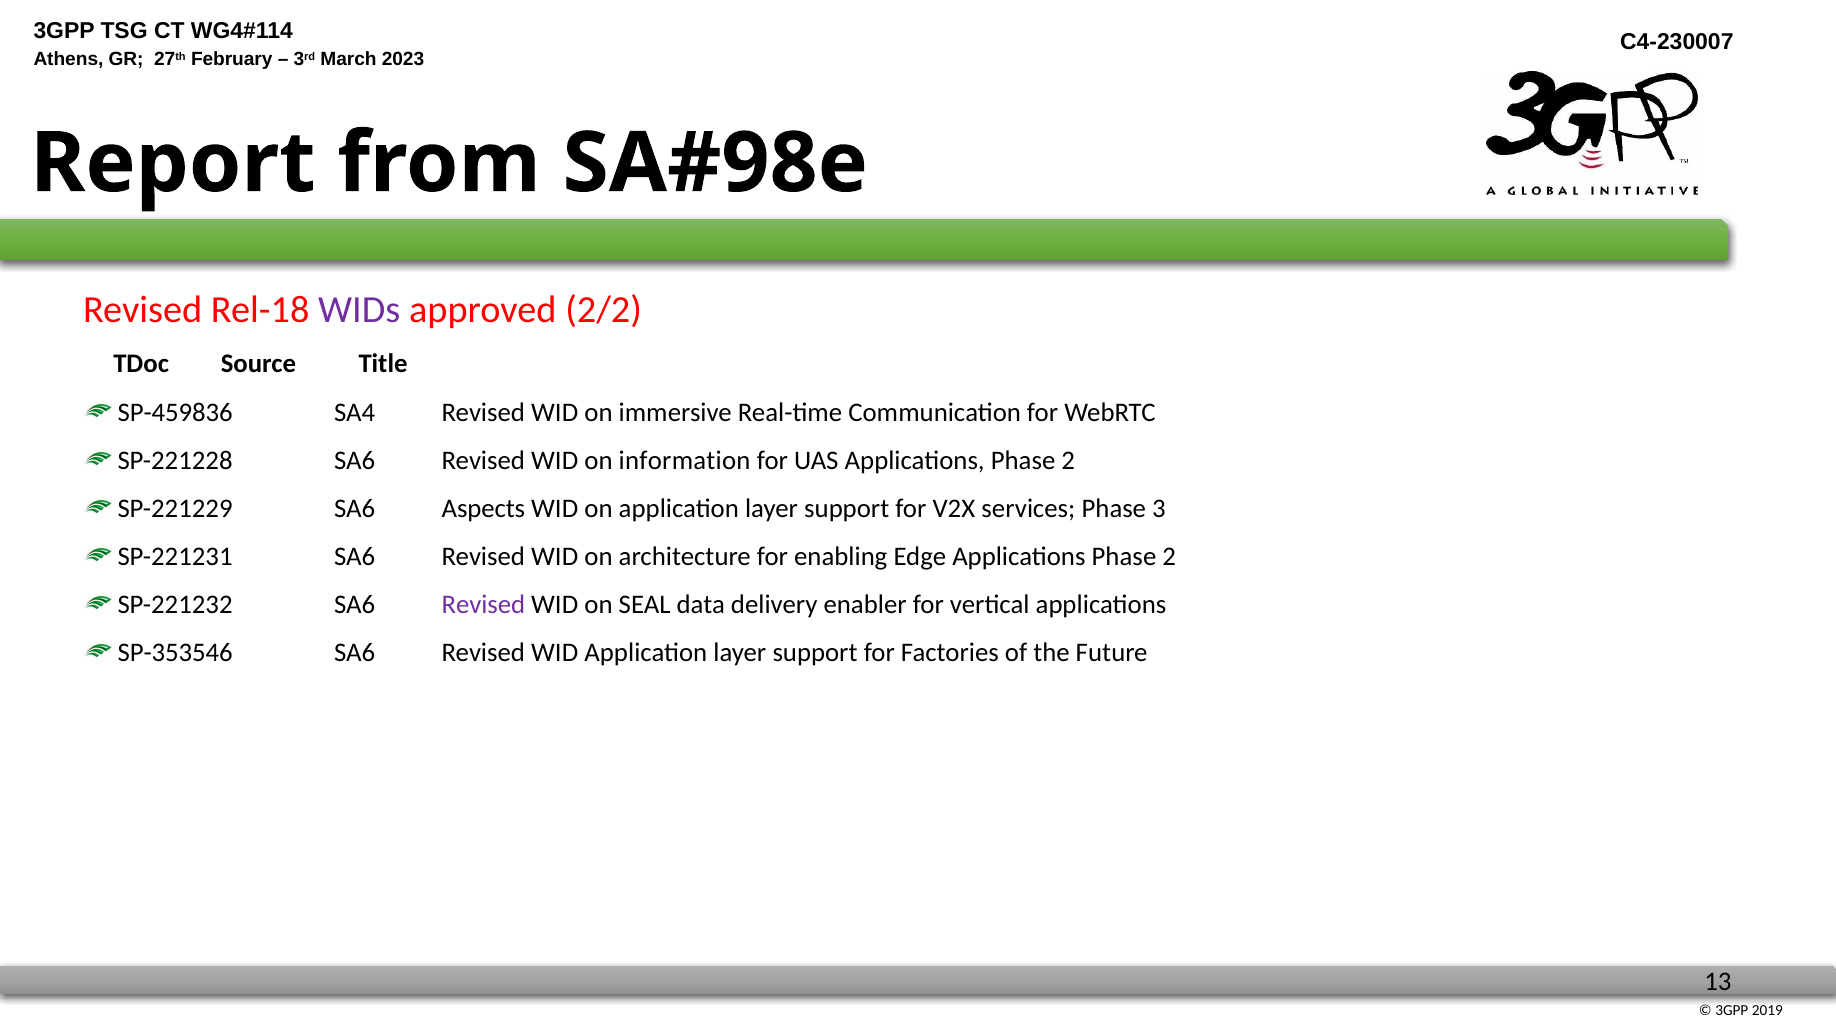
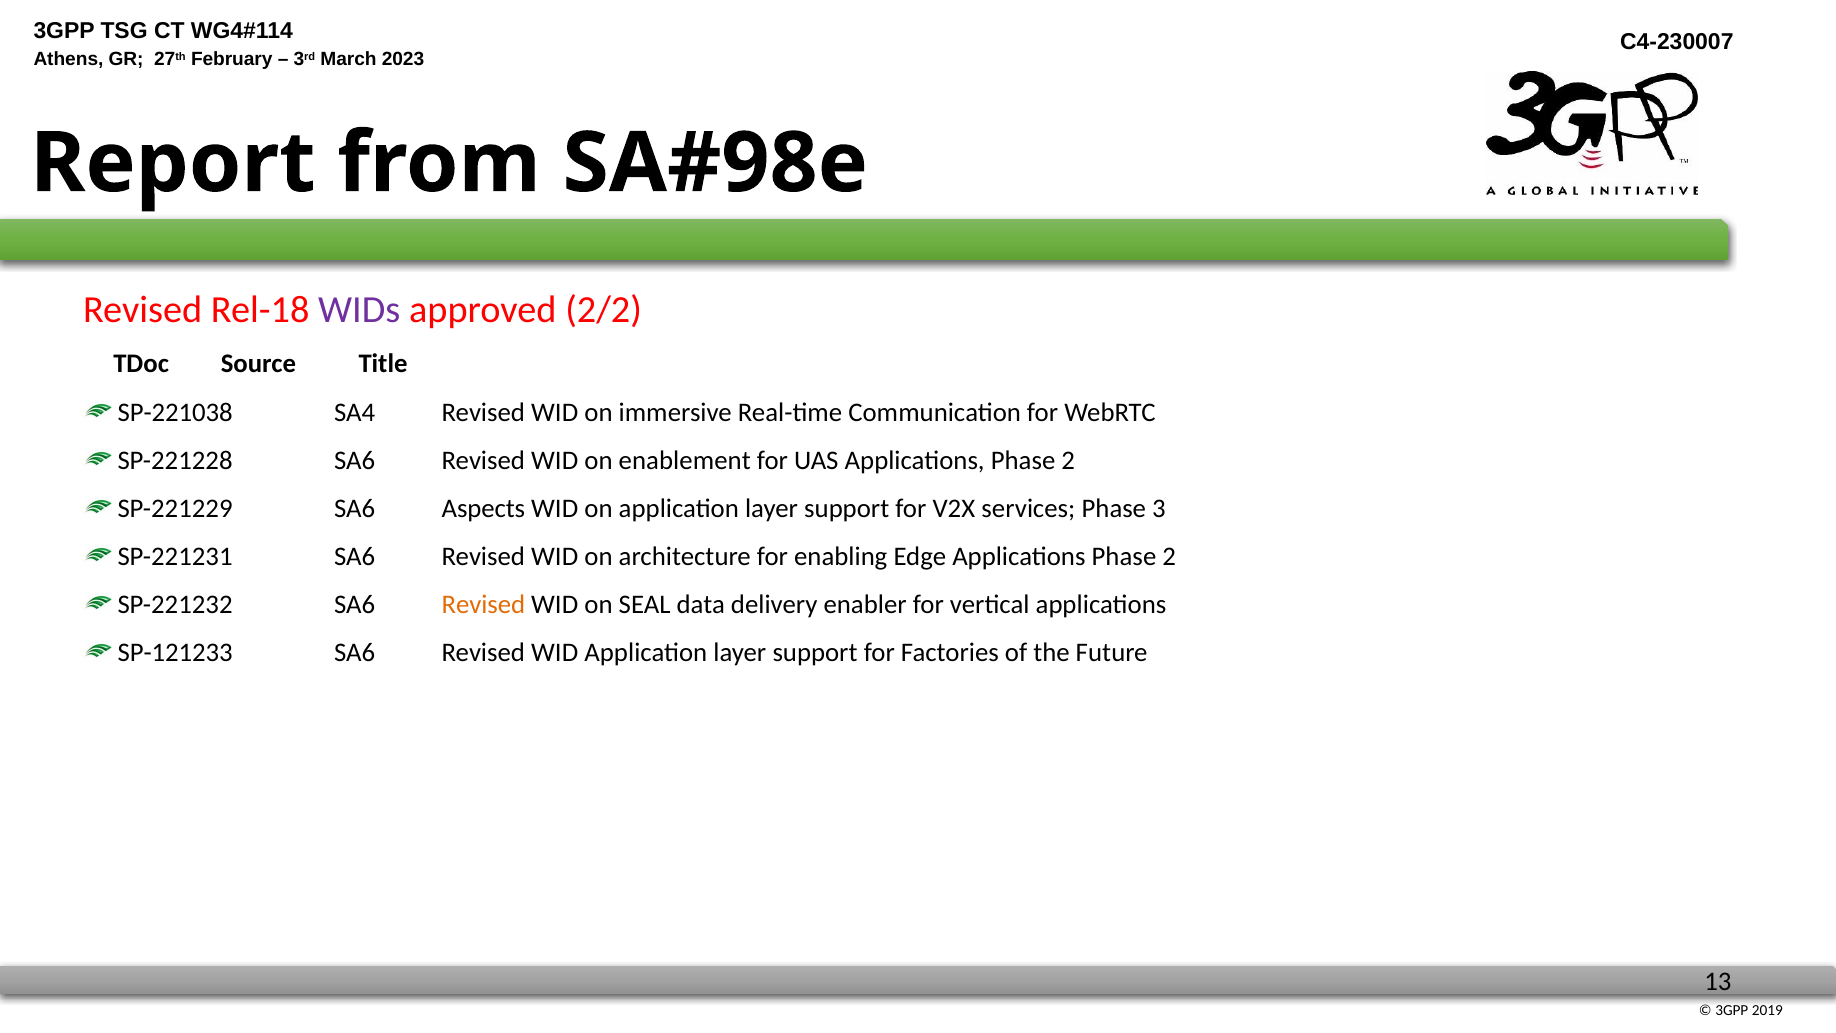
SP-459836: SP-459836 -> SP-221038
information: information -> enablement
Revised at (483, 604) colour: purple -> orange
SP-353546: SP-353546 -> SP-121233
